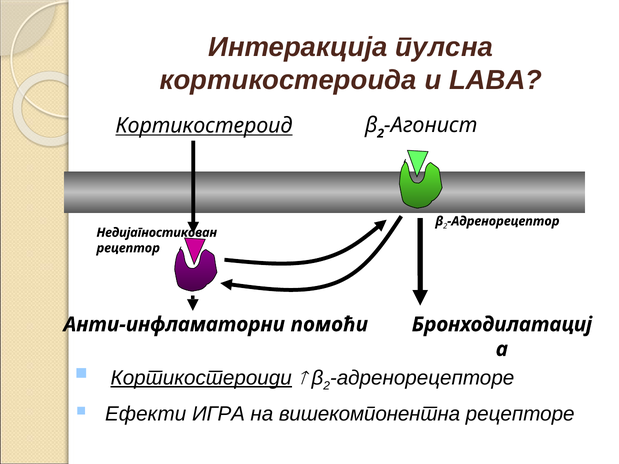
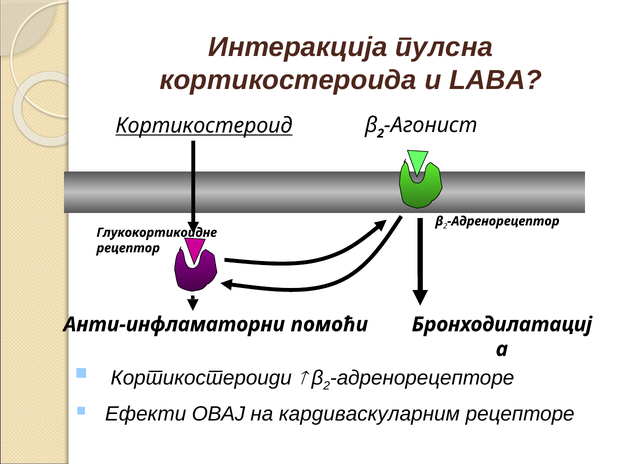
Недијагностикован: Недијагностикован -> Глукокортикоидне
Кортикостероиди underline: present -> none
ИГРА: ИГРА -> ОВАЈ
вишекомпонентна: вишекомпонентна -> кардиваскуларним
